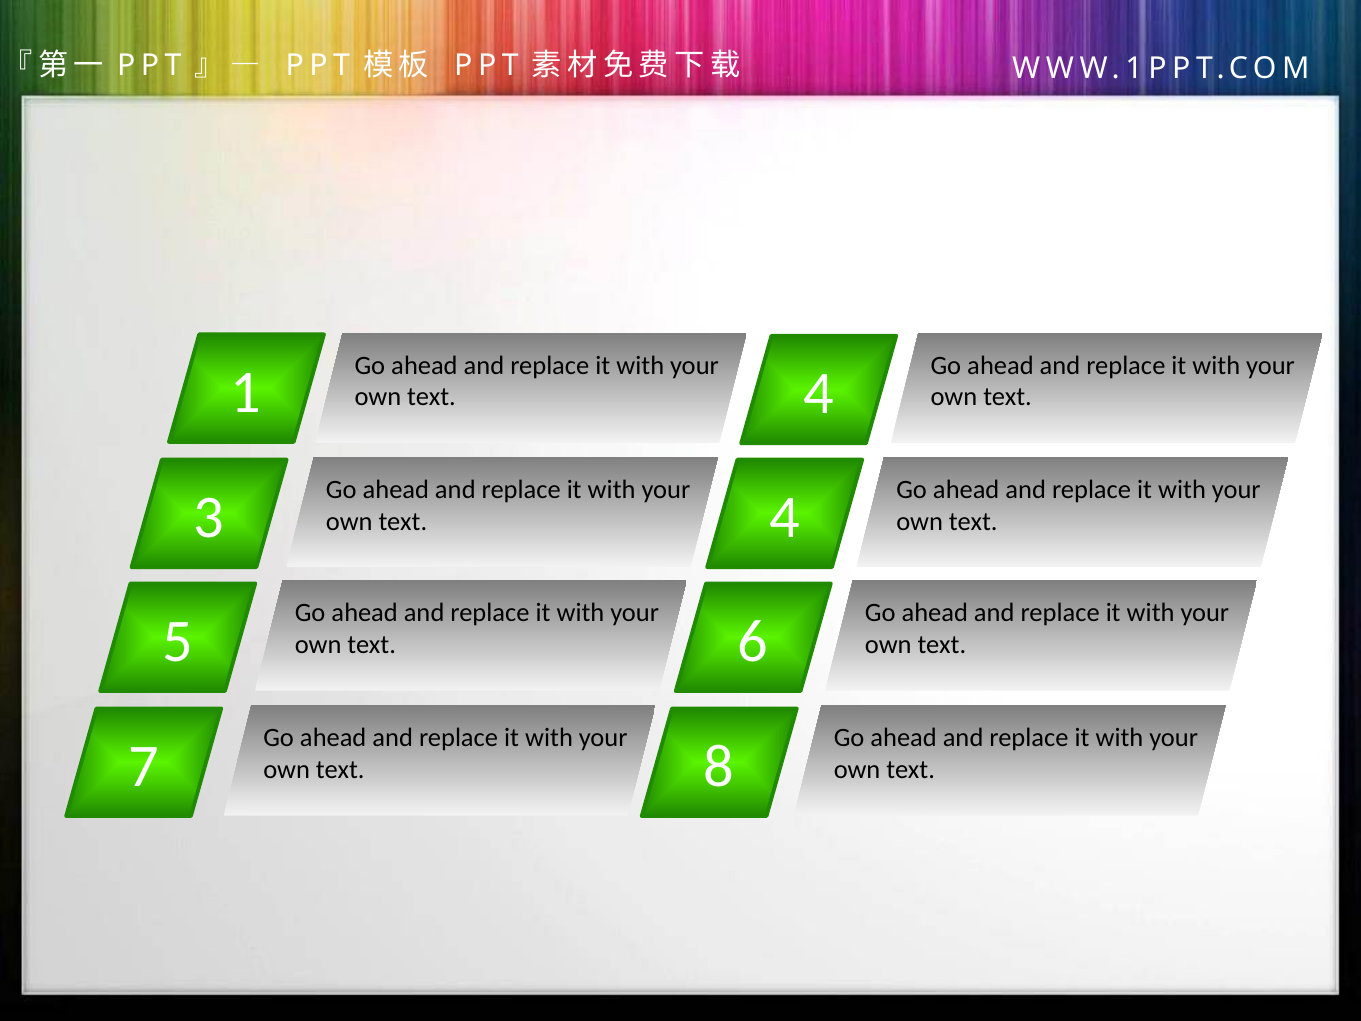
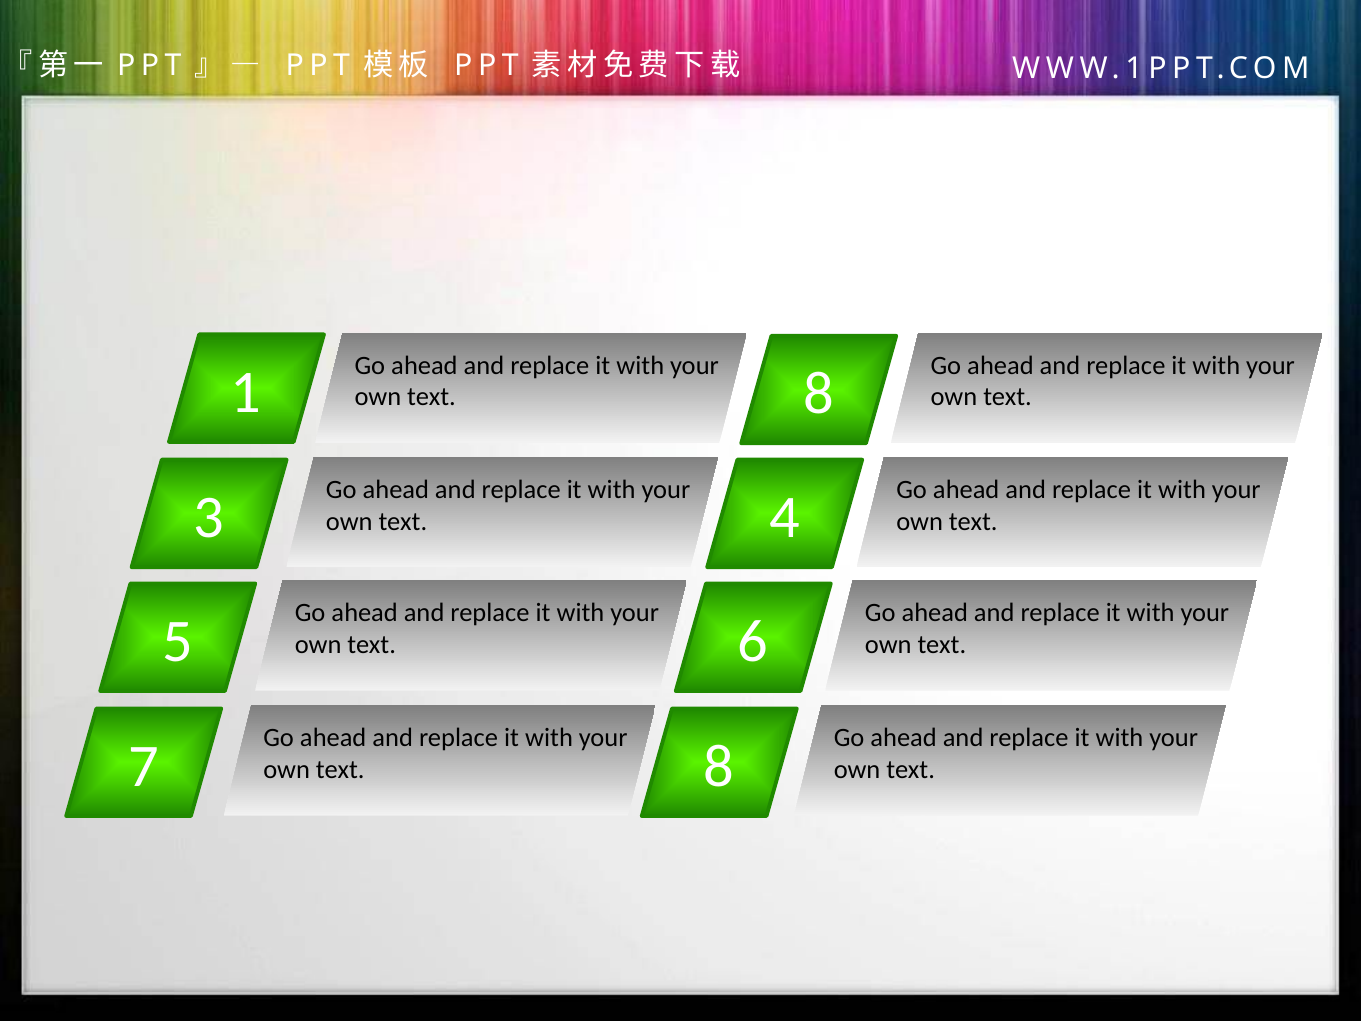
text 4: 4 -> 8
